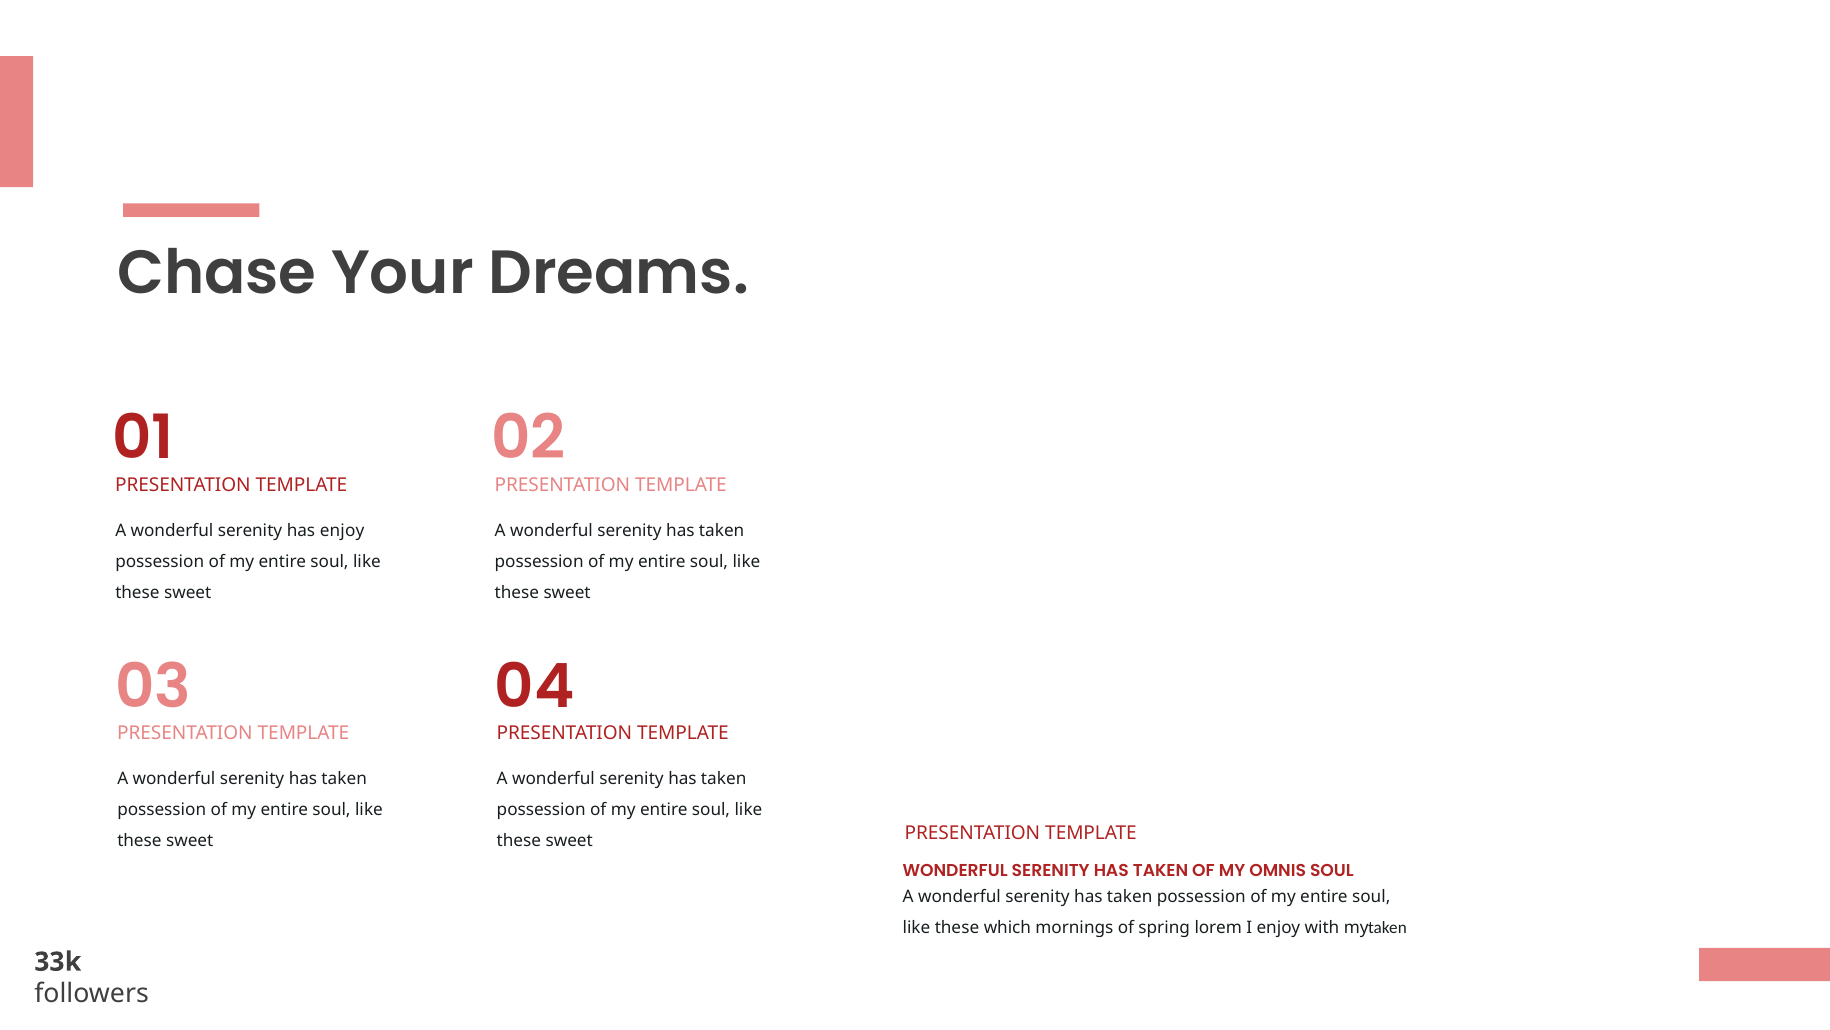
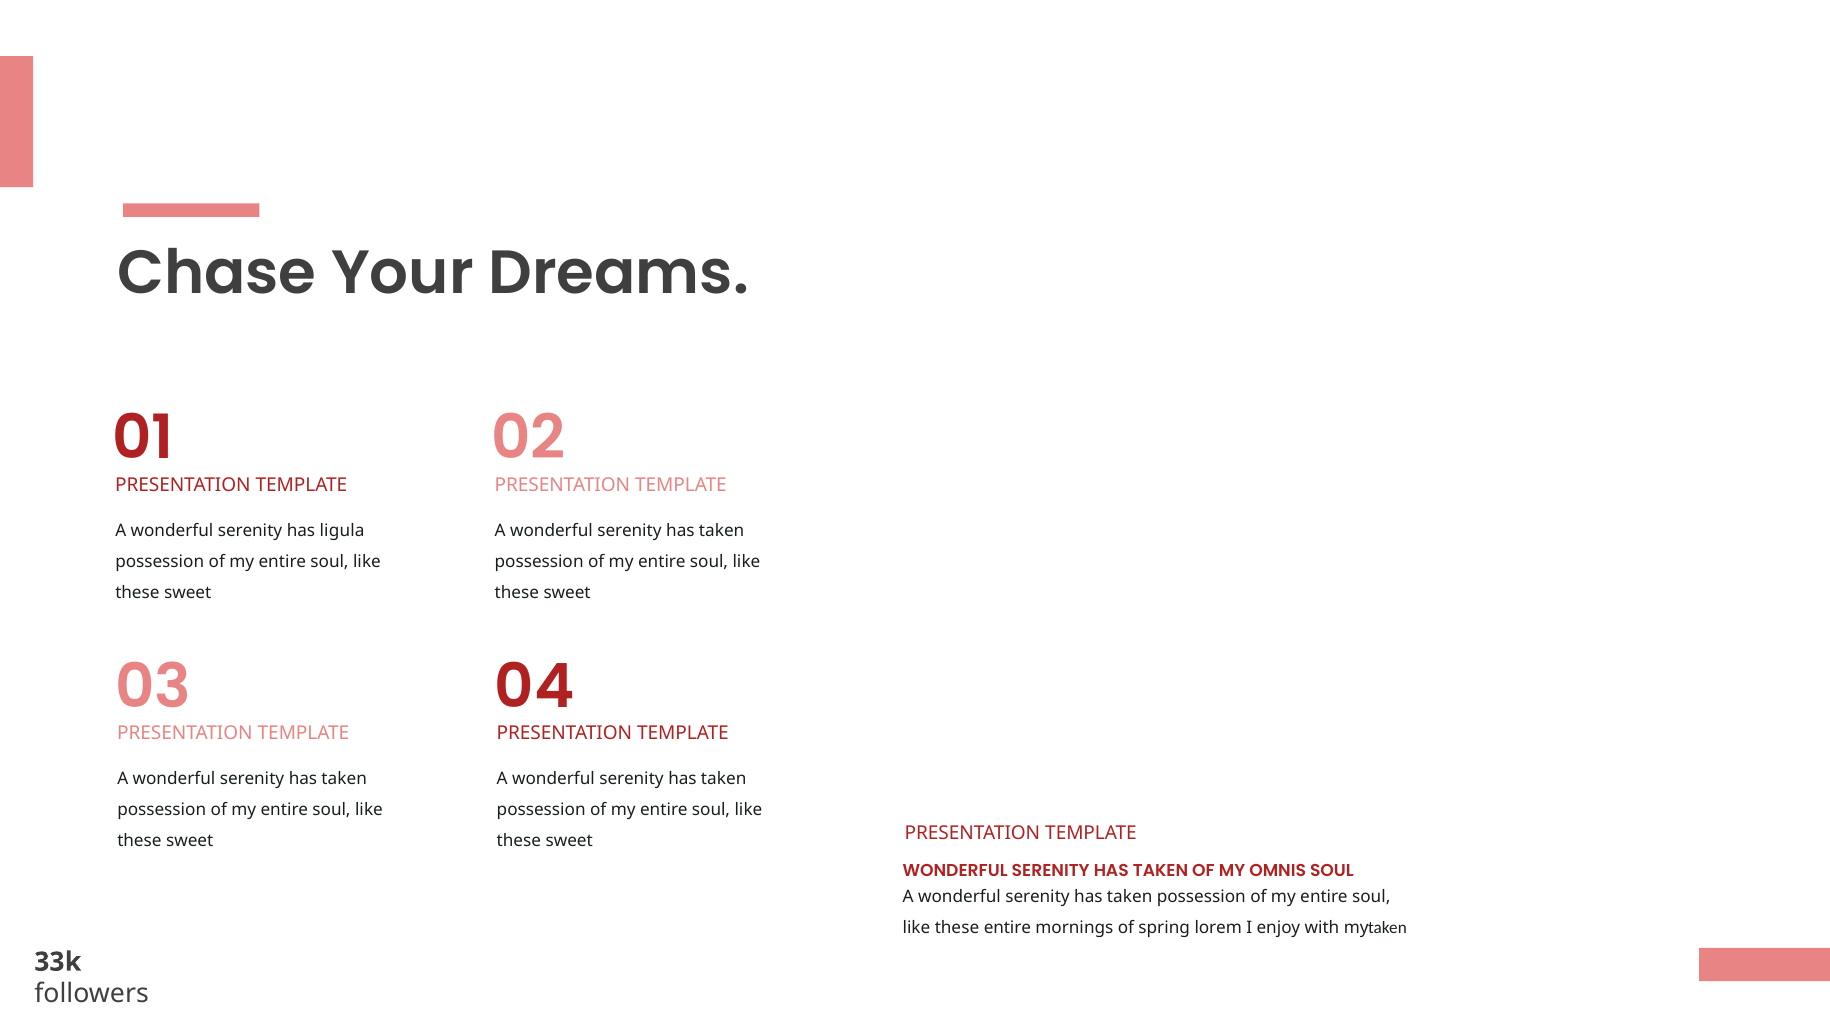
has enjoy: enjoy -> ligula
these which: which -> entire
